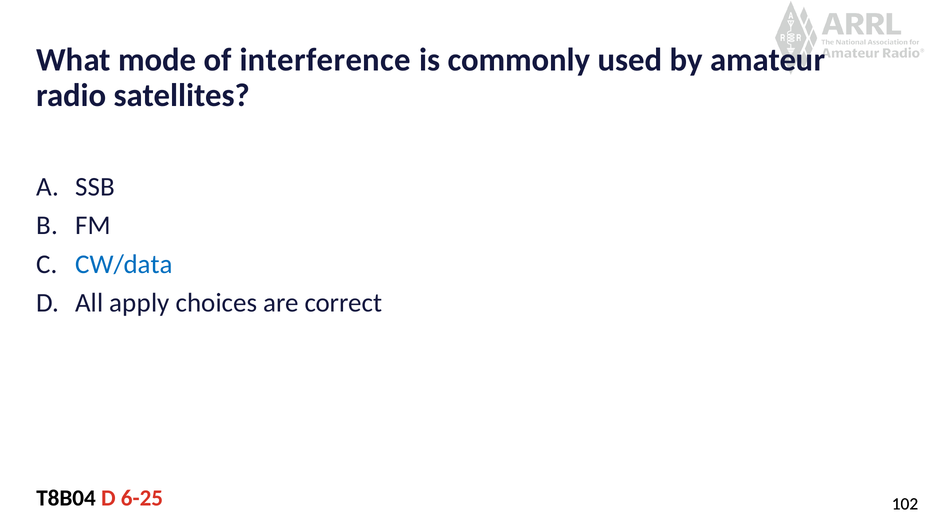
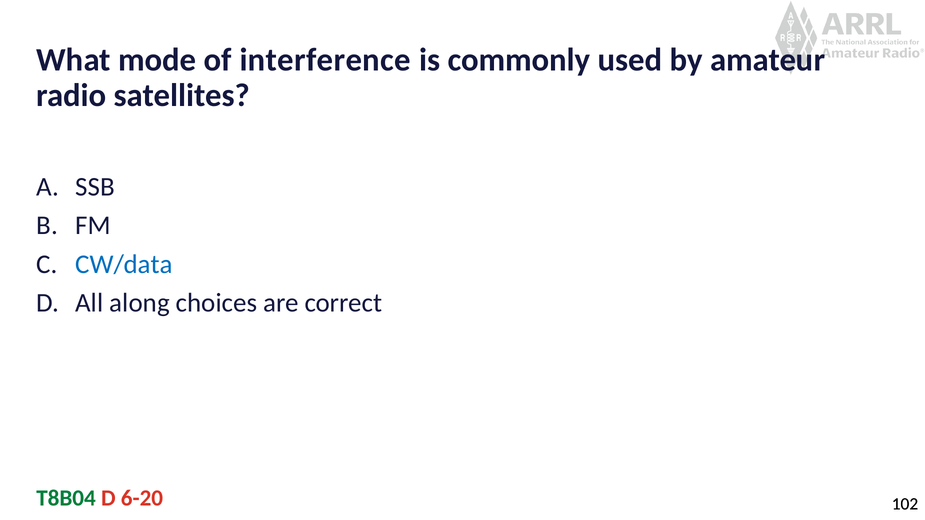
apply: apply -> along
T8B04 colour: black -> green
6-25: 6-25 -> 6-20
